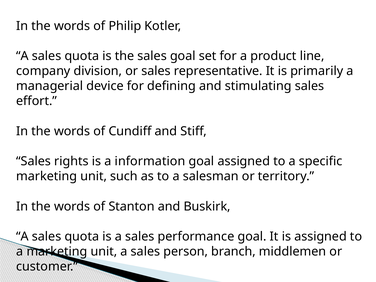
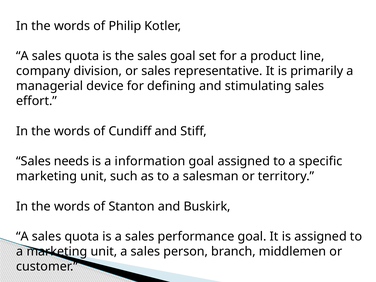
rights: rights -> needs
